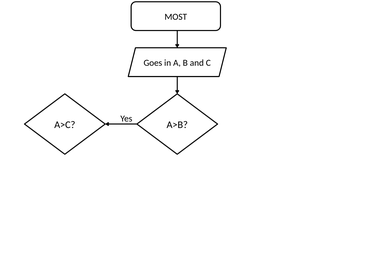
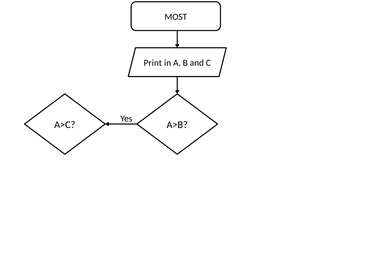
Goes: Goes -> Print
